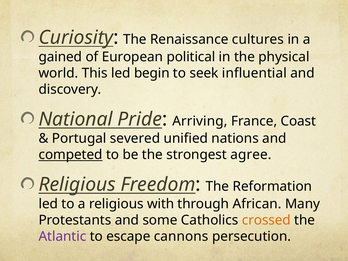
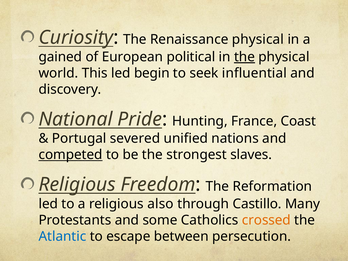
Renaissance cultures: cultures -> physical
the at (244, 57) underline: none -> present
Arriving: Arriving -> Hunting
agree: agree -> slaves
with: with -> also
African: African -> Castillo
Atlantic colour: purple -> blue
cannons: cannons -> between
